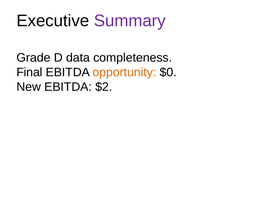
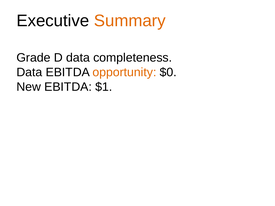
Summary colour: purple -> orange
Final at (29, 72): Final -> Data
$2: $2 -> $1
